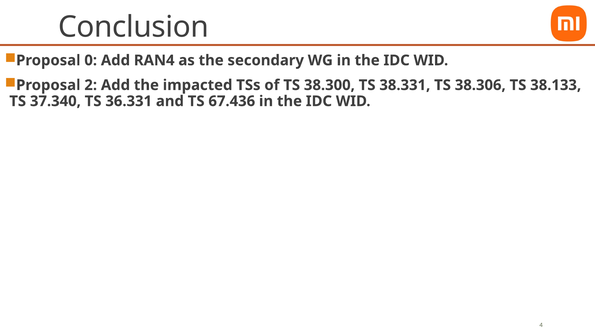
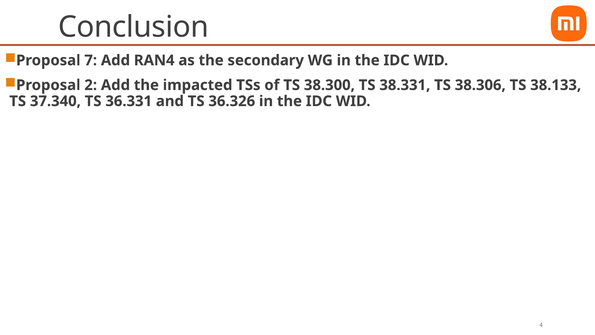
0: 0 -> 7
67.436: 67.436 -> 36.326
